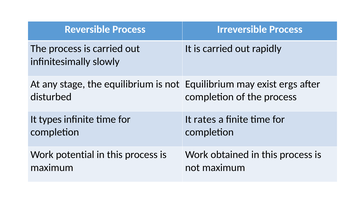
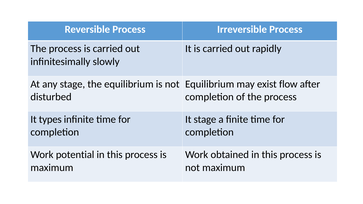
ergs: ergs -> flow
It rates: rates -> stage
